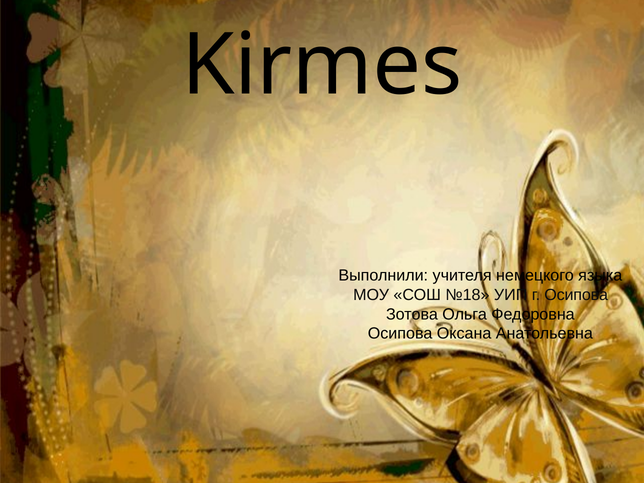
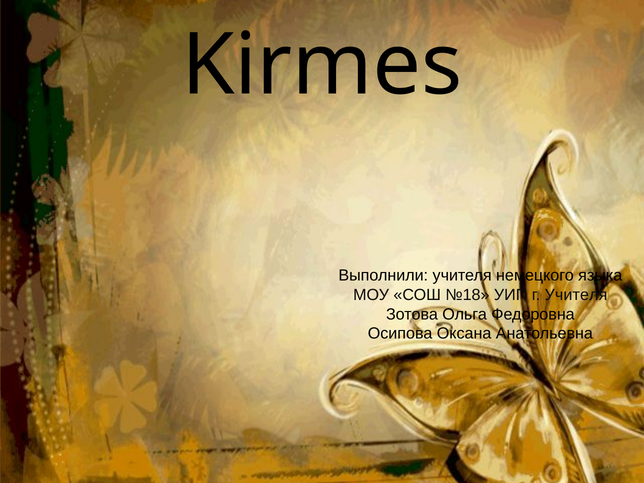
г Осипова: Осипова -> Учителя
